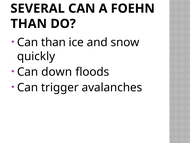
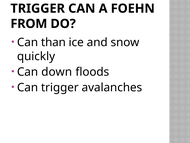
SEVERAL at (38, 8): SEVERAL -> TRIGGER
THAN at (29, 24): THAN -> FROM
